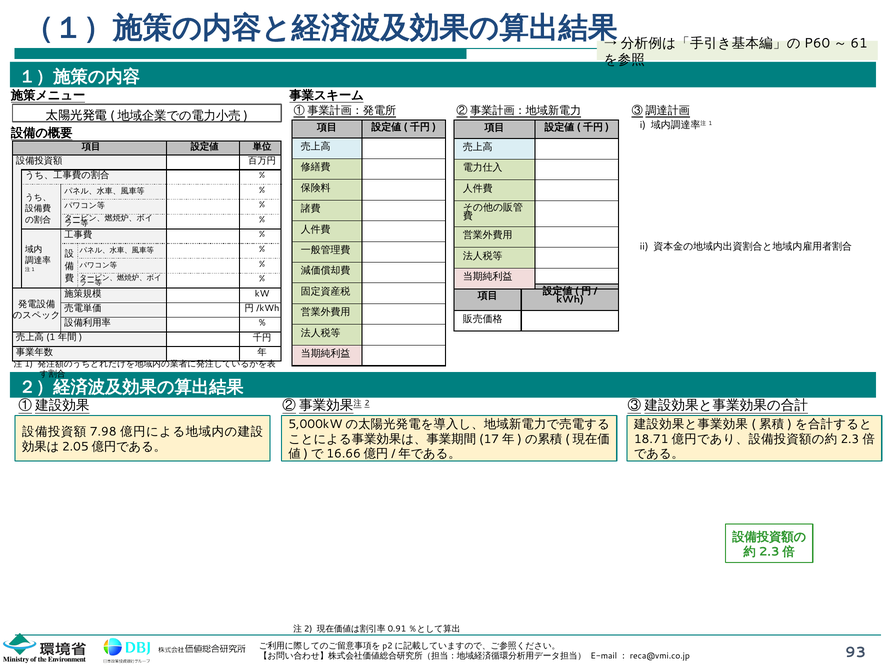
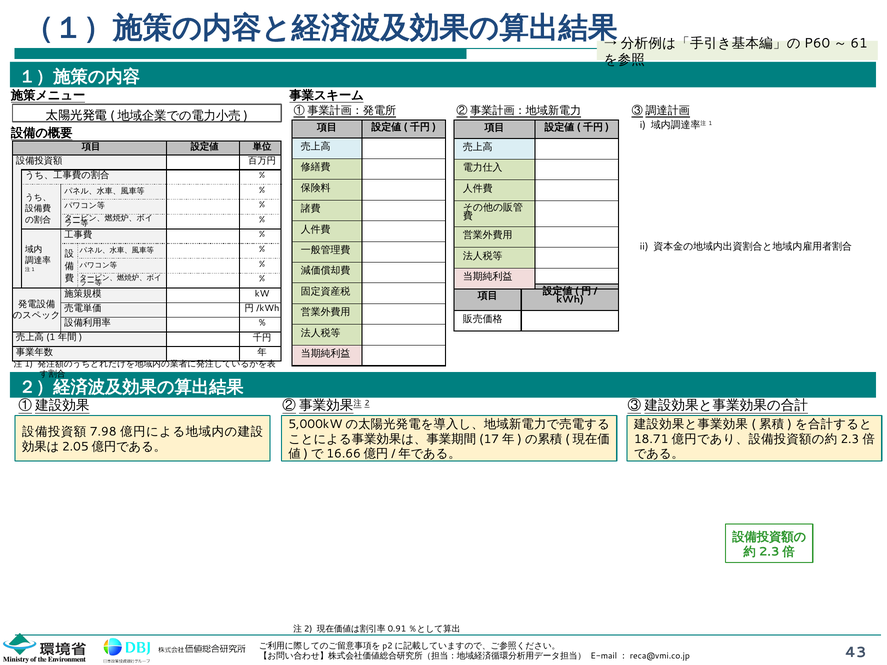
93: 93 -> 43
